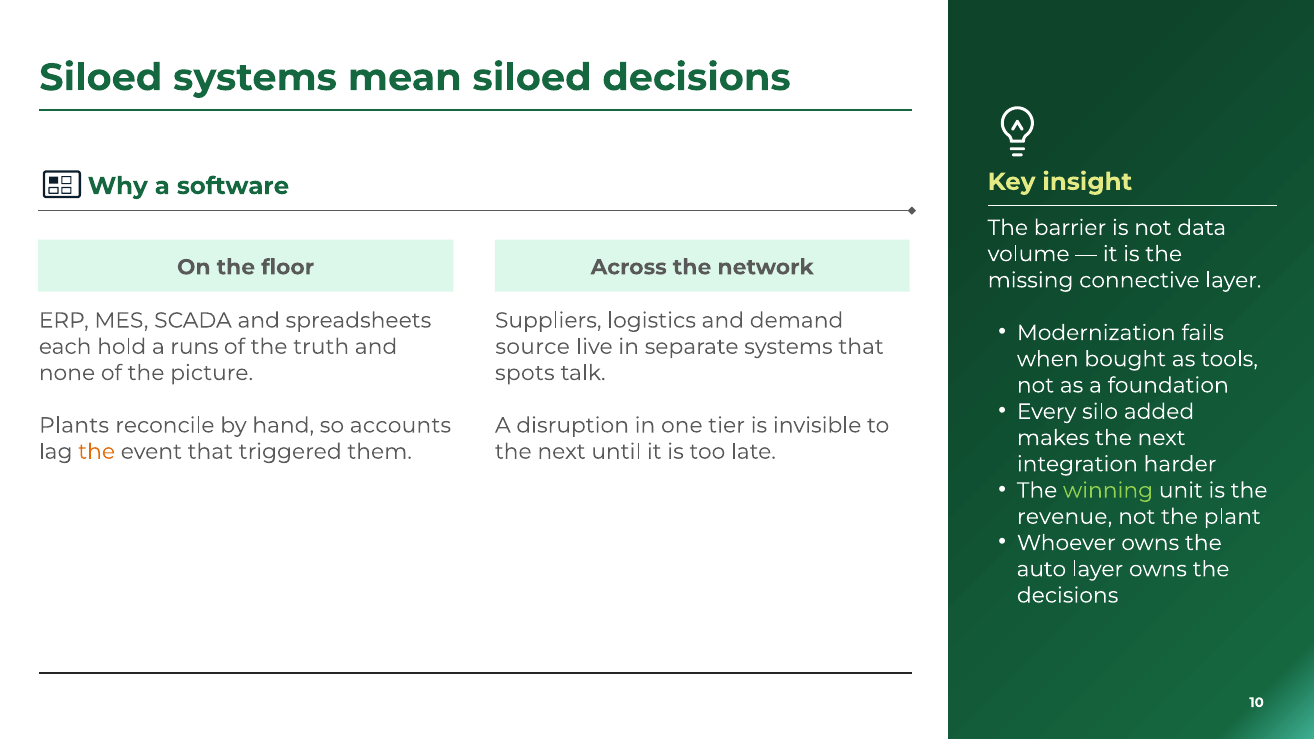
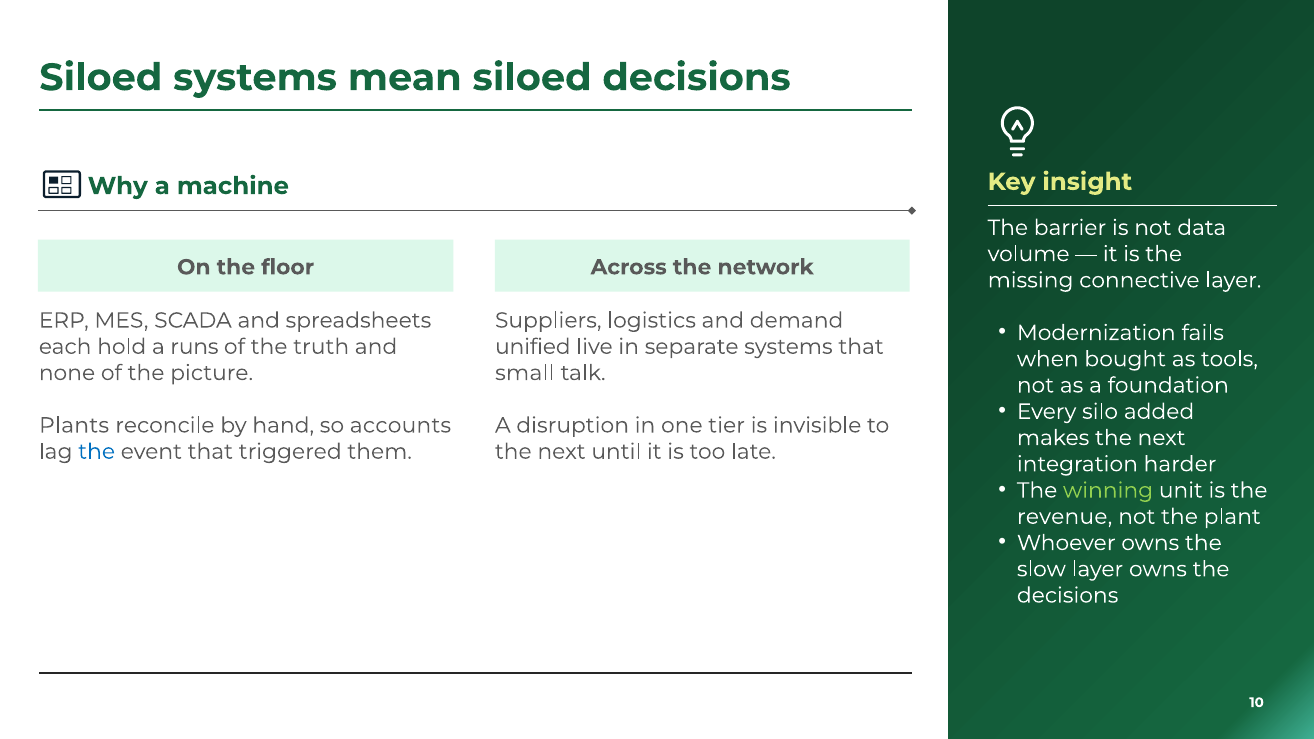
software: software -> machine
source: source -> unified
spots: spots -> small
the at (97, 452) colour: orange -> blue
auto: auto -> slow
